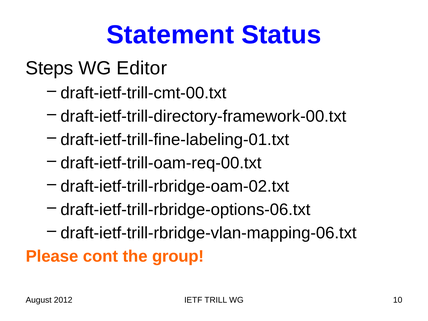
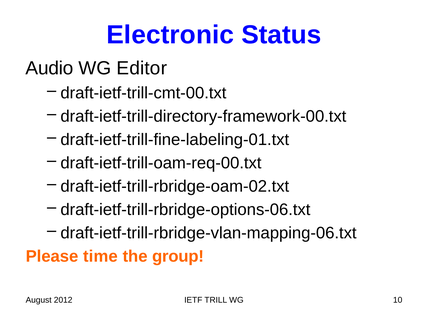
Statement: Statement -> Electronic
Steps: Steps -> Audio
cont: cont -> time
